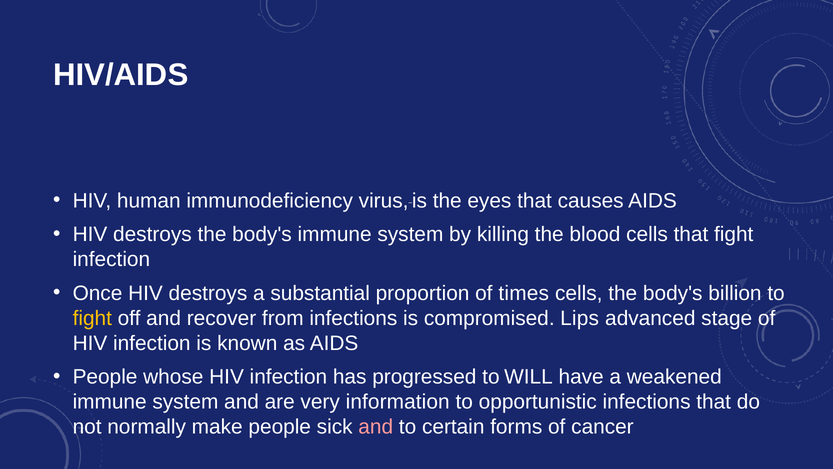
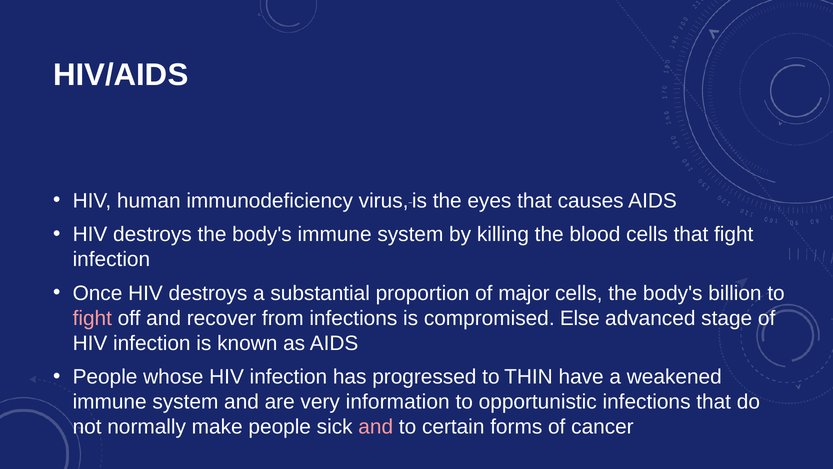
times: times -> major
fight at (92, 318) colour: yellow -> pink
Lips: Lips -> Else
WILL: WILL -> THIN
